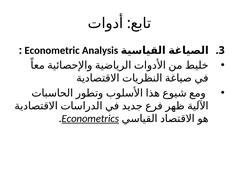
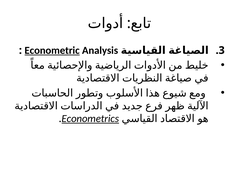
Econometric underline: none -> present
